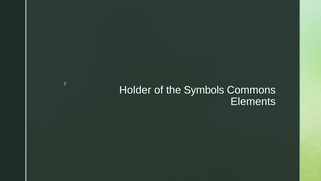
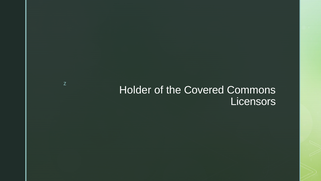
Symbols: Symbols -> Covered
Elements: Elements -> Licensors
